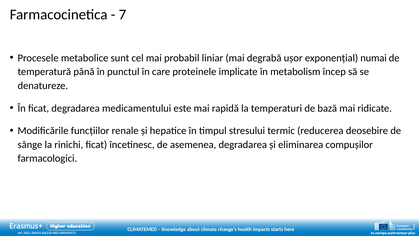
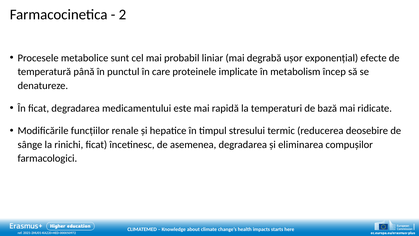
7: 7 -> 2
numai: numai -> efecte
